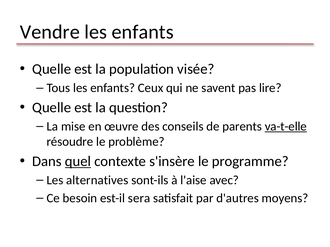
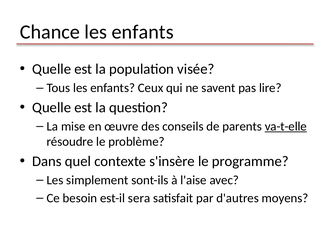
Vendre: Vendre -> Chance
quel underline: present -> none
alternatives: alternatives -> simplement
